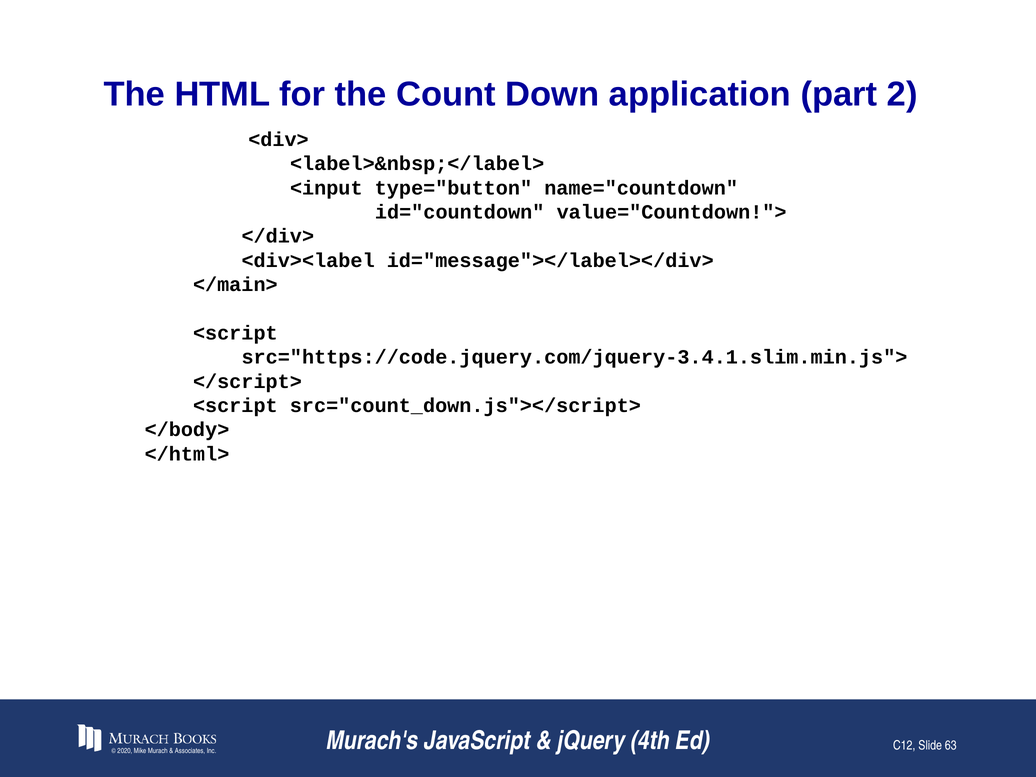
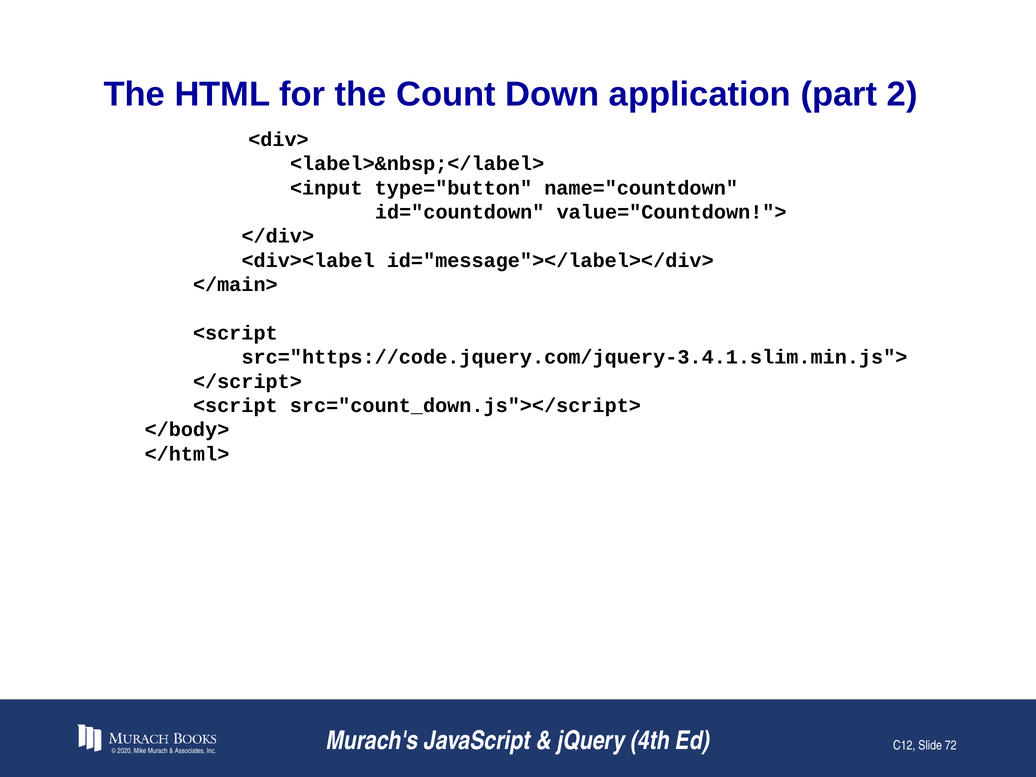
63: 63 -> 72
